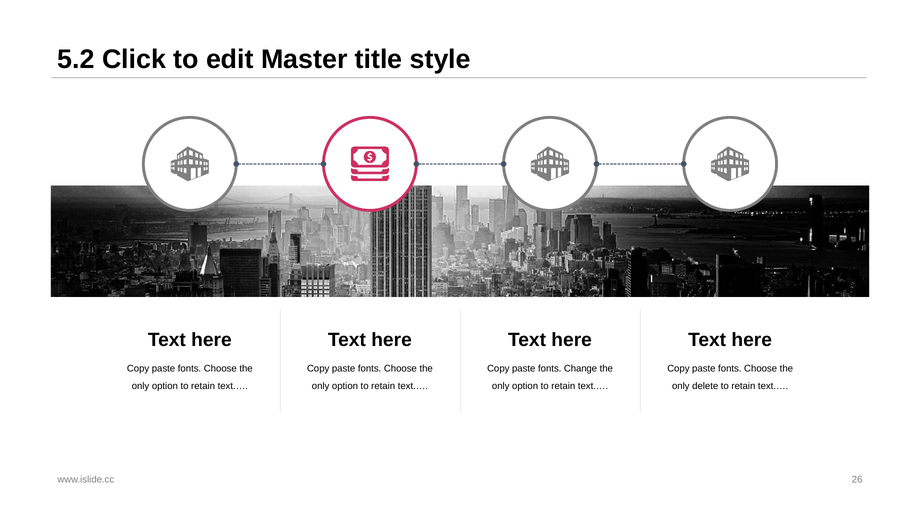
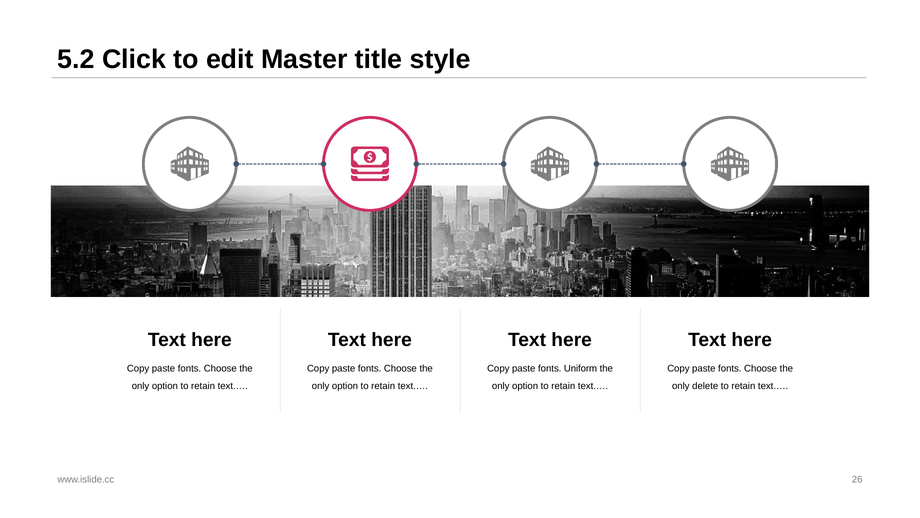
Change: Change -> Uniform
